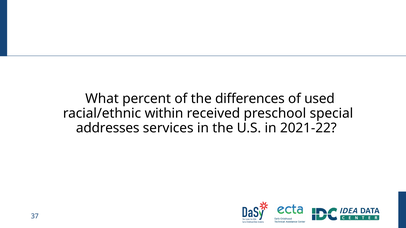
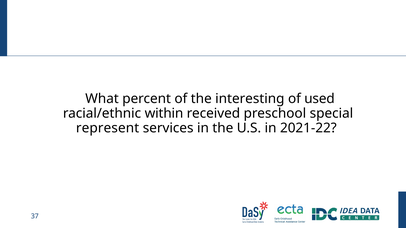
differences: differences -> interesting
addresses: addresses -> represent
